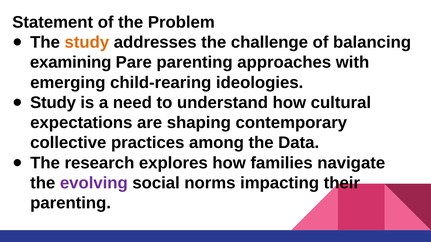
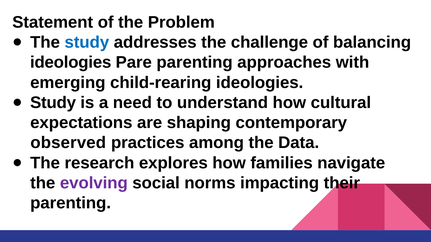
study at (87, 42) colour: orange -> blue
examining at (71, 63): examining -> ideologies
collective: collective -> observed
